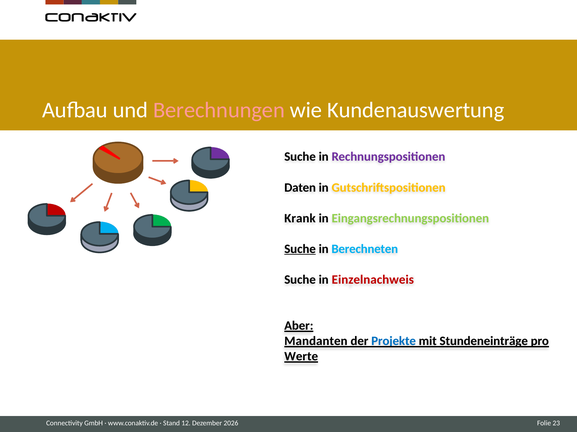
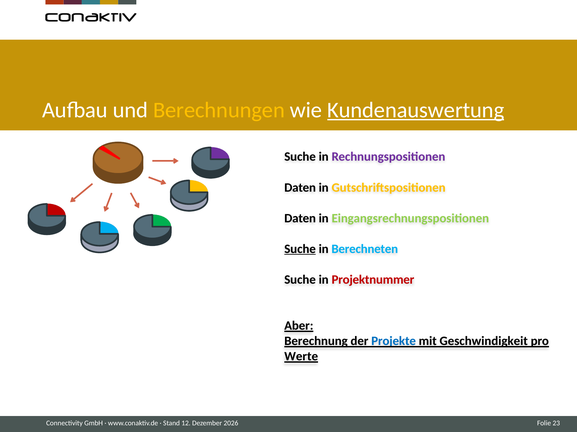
Berechnungen colour: pink -> yellow
Kundenauswertung underline: none -> present
Krank at (300, 219): Krank -> Daten
Einzelnachweis: Einzelnachweis -> Projektnummer
Mandanten: Mandanten -> Berechnung
Stundeneinträge: Stundeneinträge -> Geschwindigkeit
